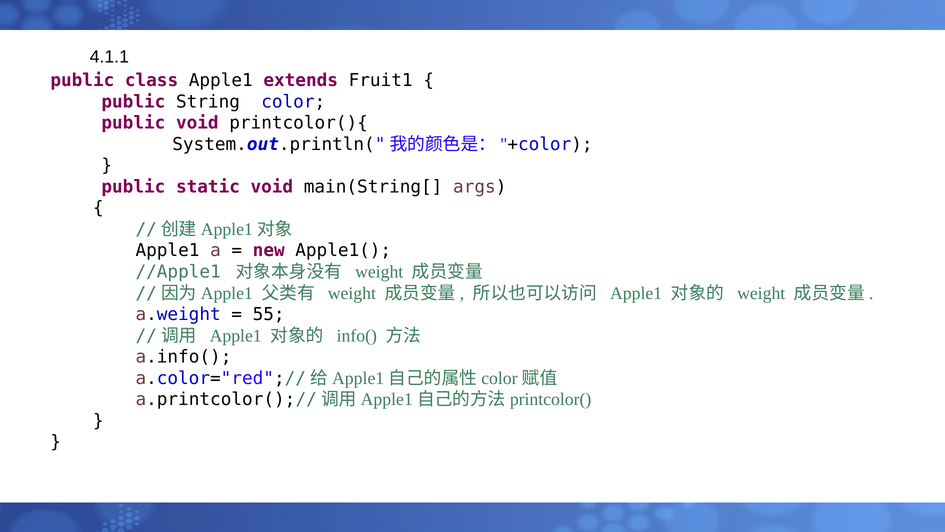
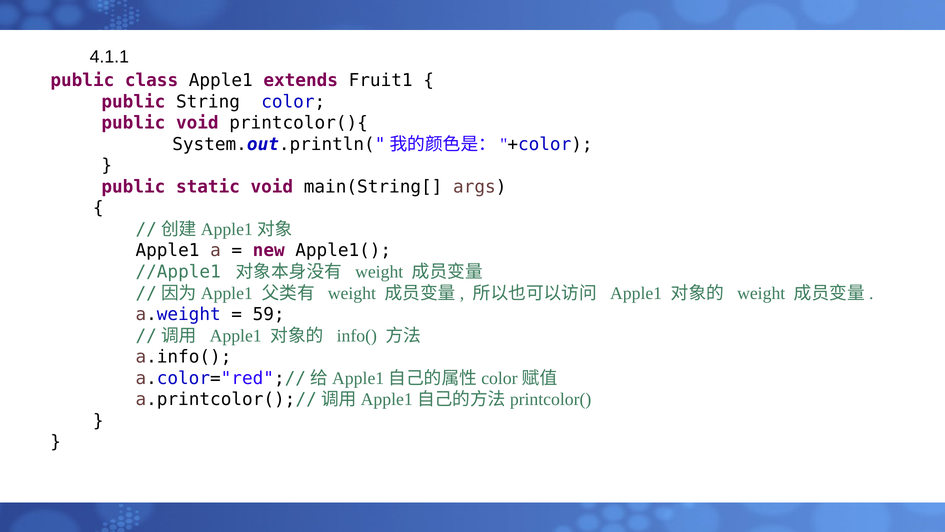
55: 55 -> 59
